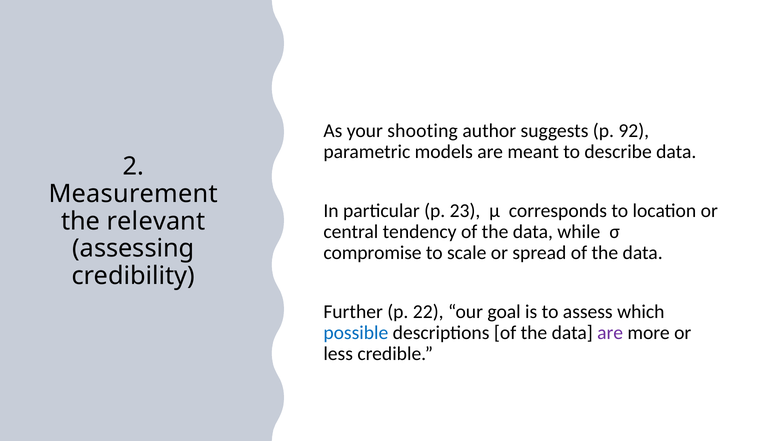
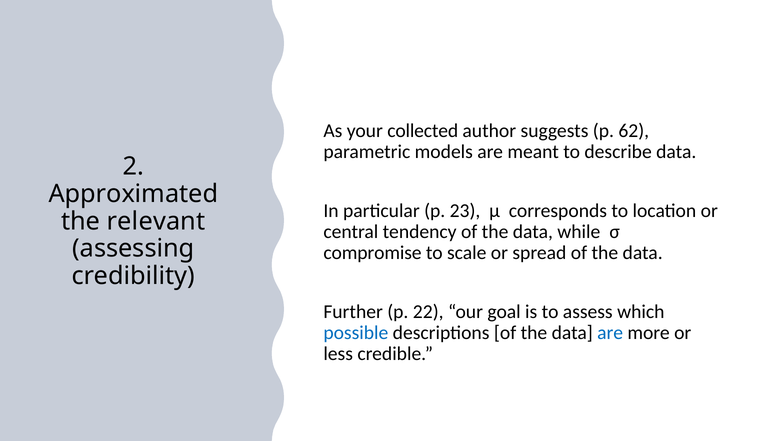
shooting: shooting -> collected
92: 92 -> 62
Measurement: Measurement -> Approximated
are at (610, 333) colour: purple -> blue
